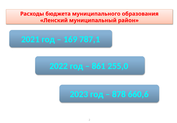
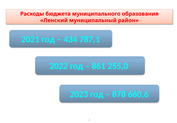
169: 169 -> 434
